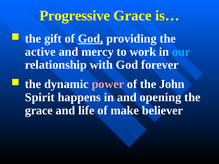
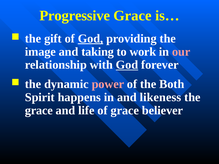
active: active -> image
mercy: mercy -> taking
our colour: light blue -> pink
God at (127, 65) underline: none -> present
John: John -> Both
opening: opening -> likeness
of make: make -> grace
